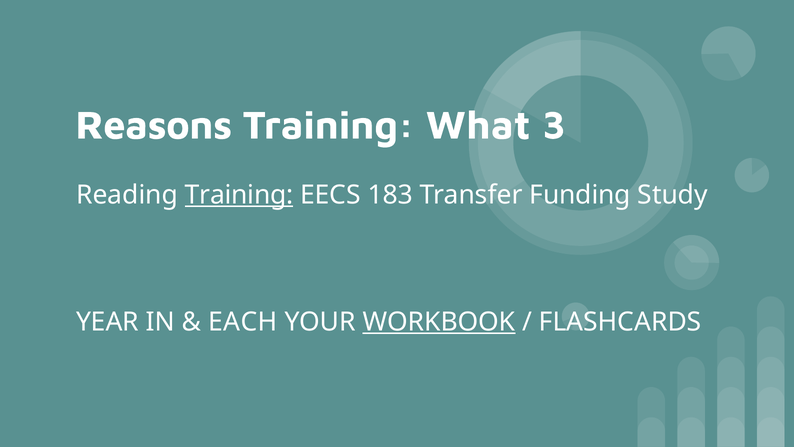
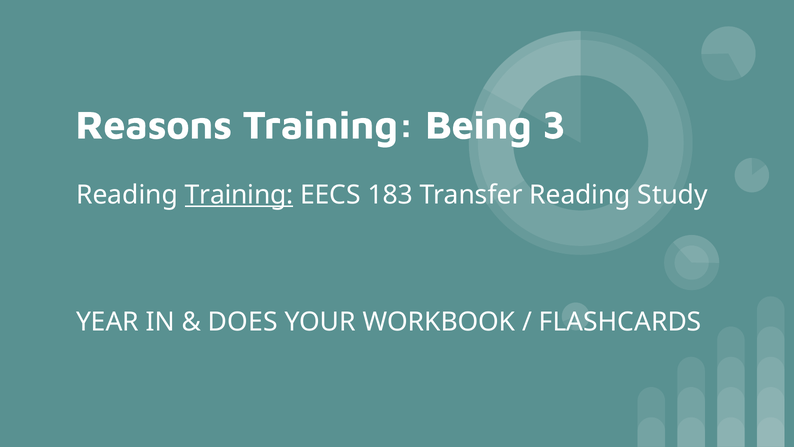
What: What -> Being
Transfer Funding: Funding -> Reading
EACH: EACH -> DOES
WORKBOOK underline: present -> none
